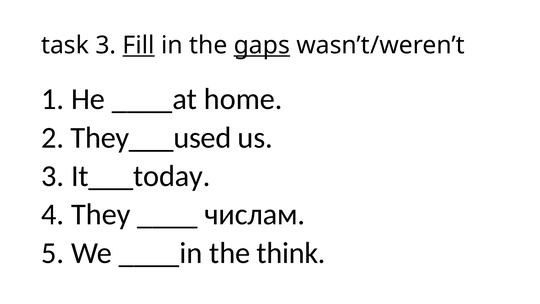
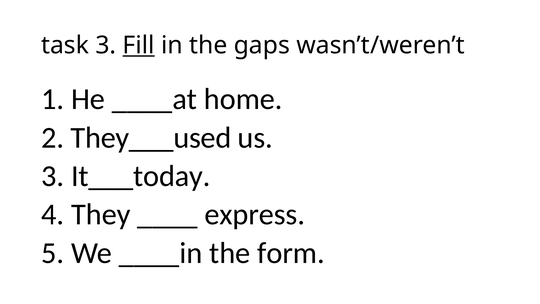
gaps underline: present -> none
числам: числам -> express
think: think -> form
